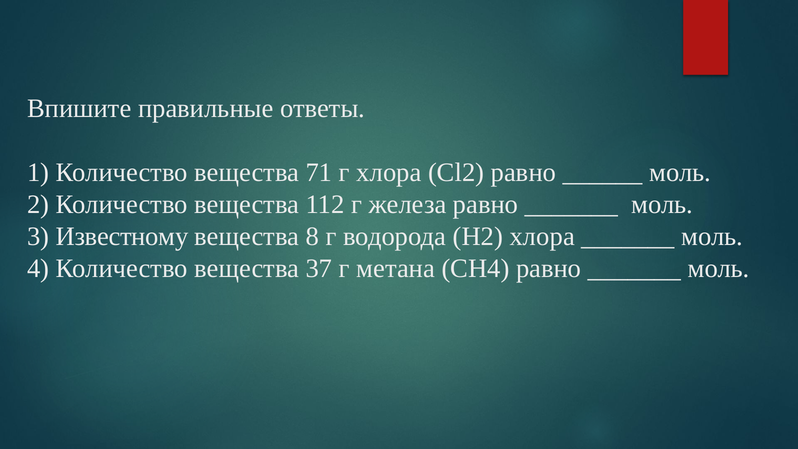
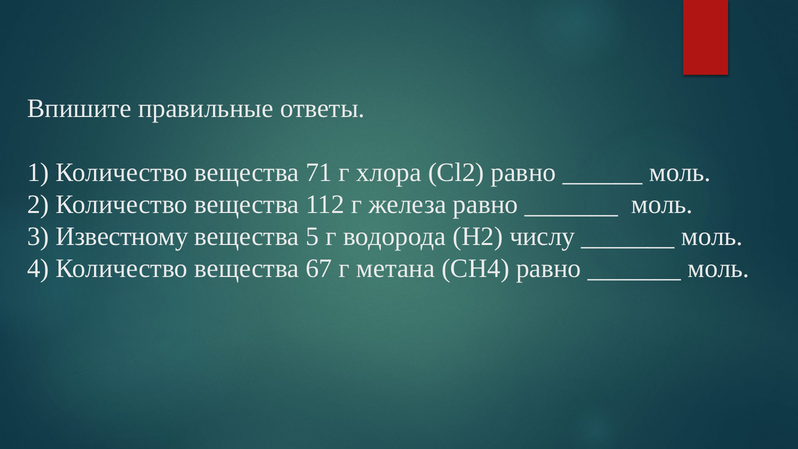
8: 8 -> 5
H2 хлора: хлора -> числу
37: 37 -> 67
